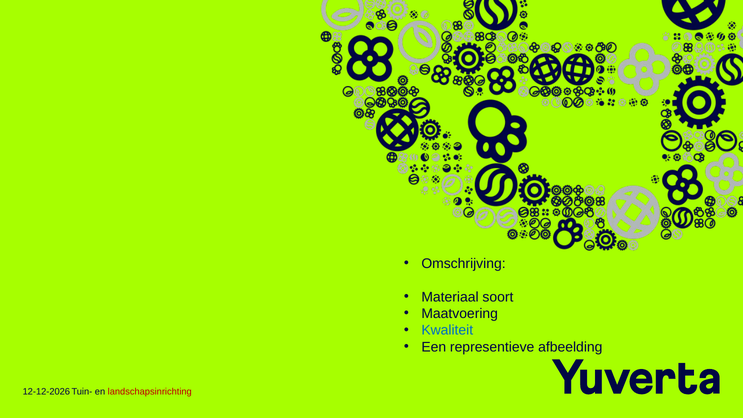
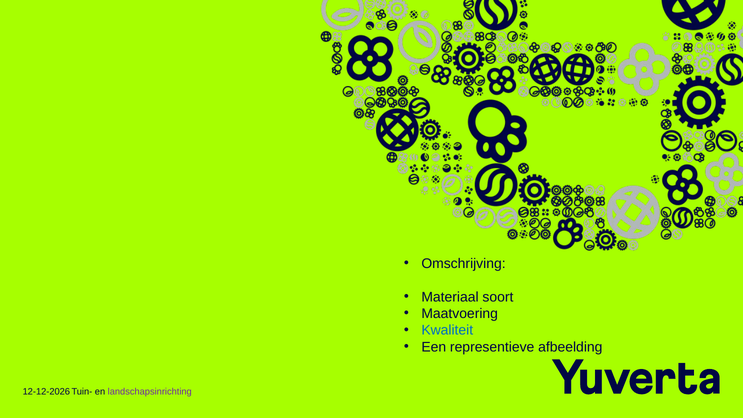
landschapsinrichting colour: red -> purple
